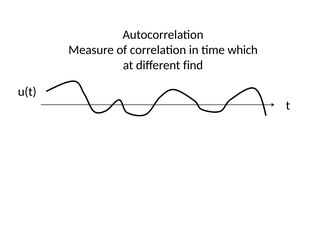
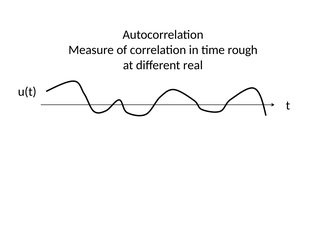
which: which -> rough
find: find -> real
